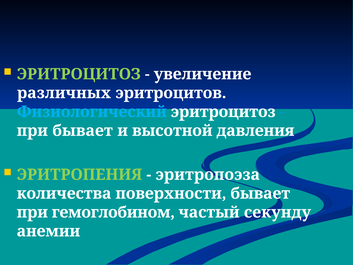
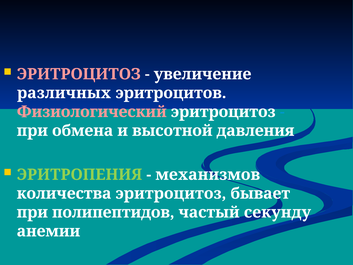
ЭРИТРОЦИТОЗ at (79, 74) colour: light green -> pink
Физиологический colour: light blue -> pink
при бывает: бывает -> обмена
эритропоэза: эритропоэза -> механизмов
количества поверхности: поверхности -> эритроцитоз
гемоглобином: гемоглобином -> полипептидов
